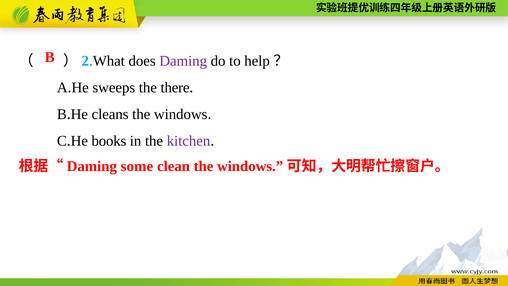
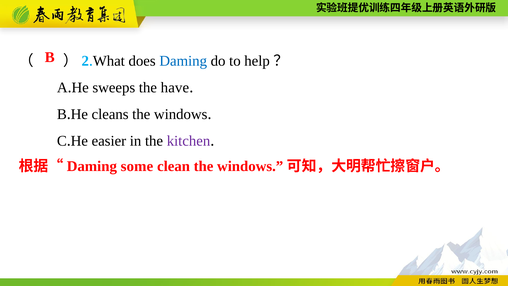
Daming at (183, 61) colour: purple -> blue
there: there -> have
books: books -> easier
